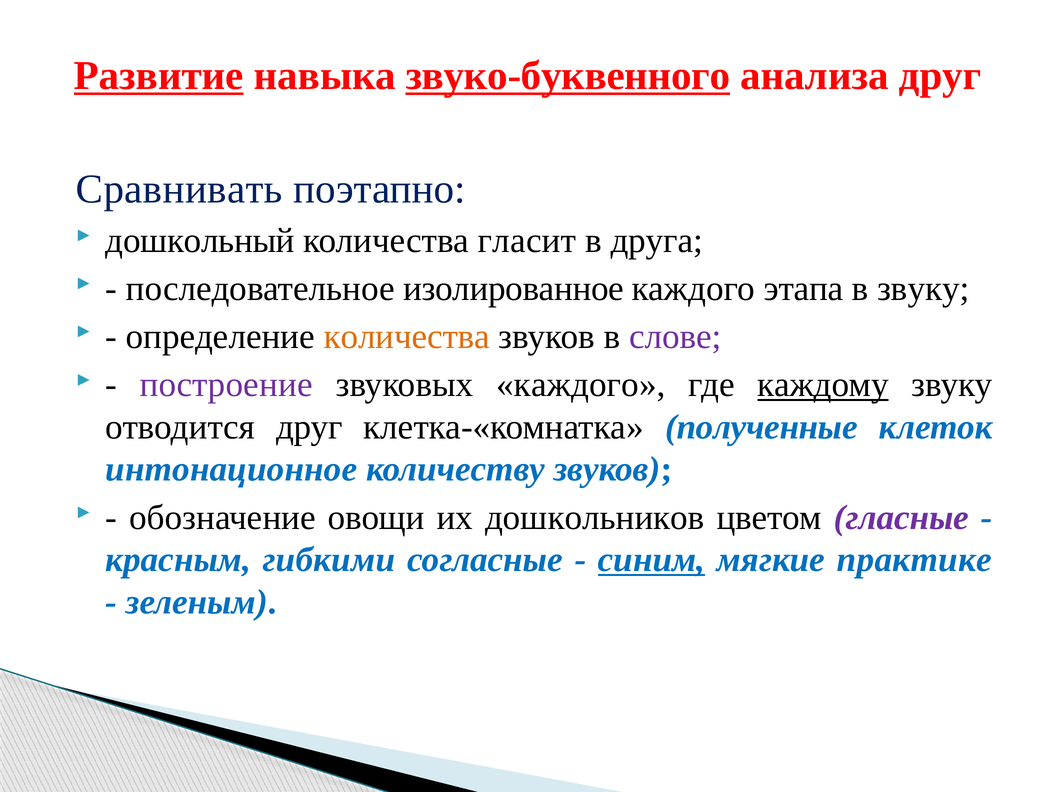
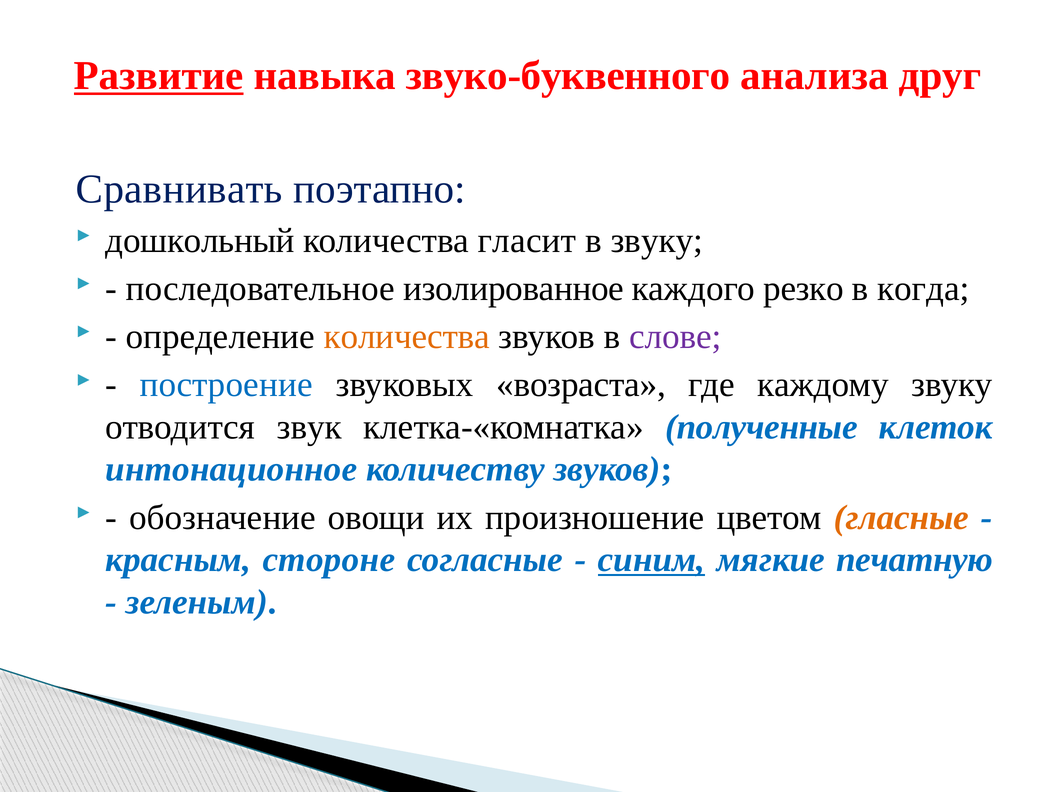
звуко-буквенного underline: present -> none
в друга: друга -> звуку
этапа: этапа -> резко
в звуку: звуку -> когда
построение colour: purple -> blue
звуковых каждого: каждого -> возраста
каждому underline: present -> none
отводится друг: друг -> звук
дошкольников: дошкольников -> произношение
гласные colour: purple -> orange
гибкими: гибкими -> стороне
практике: практике -> печатную
